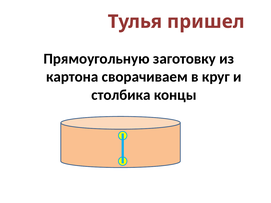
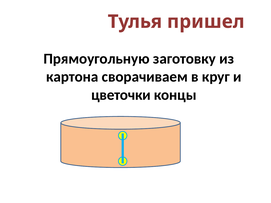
столбика: столбика -> цветочки
